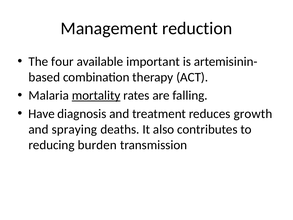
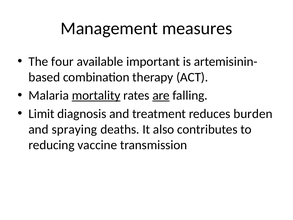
reduction: reduction -> measures
are underline: none -> present
Have: Have -> Limit
growth: growth -> burden
burden: burden -> vaccine
